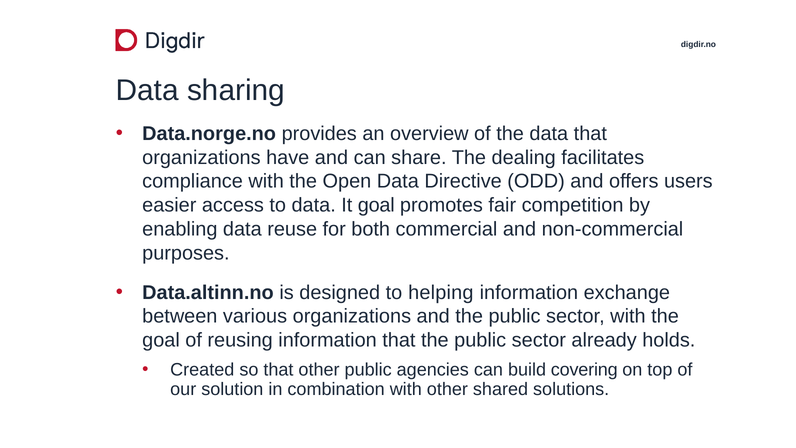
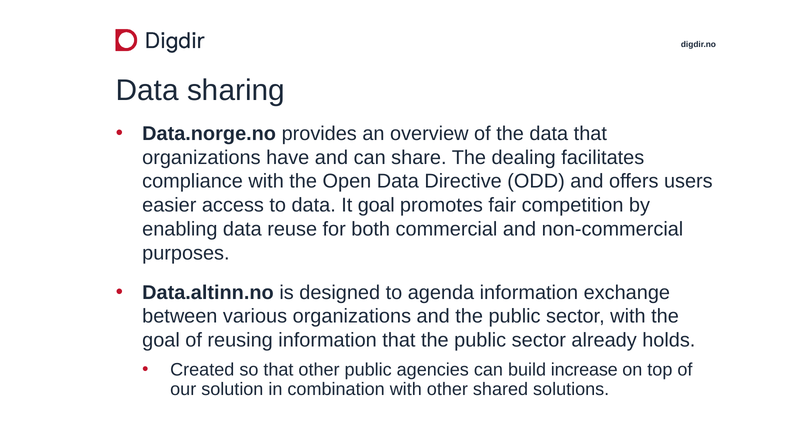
helping: helping -> agenda
covering: covering -> increase
